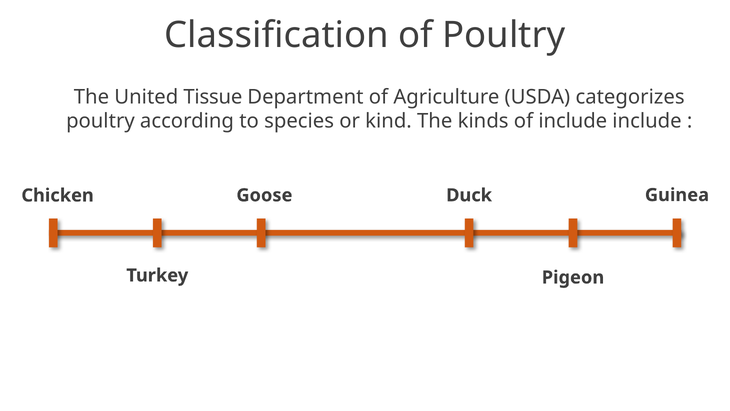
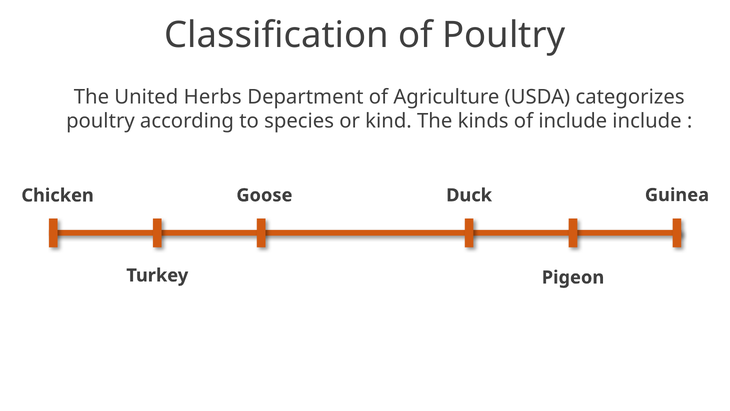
Tissue: Tissue -> Herbs
